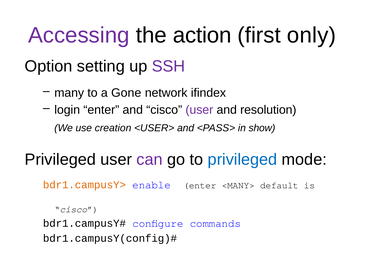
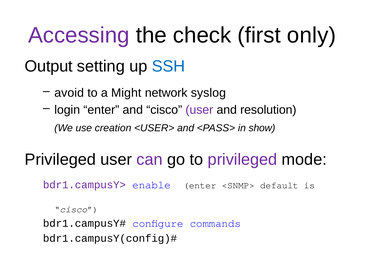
action: action -> check
Option: Option -> Output
SSH colour: purple -> blue
many: many -> avoid
Gone: Gone -> Might
ifindex: ifindex -> syslog
privileged at (242, 159) colour: blue -> purple
bdr1.campusY> colour: orange -> purple
<MANY>: <MANY> -> <SNMP>
